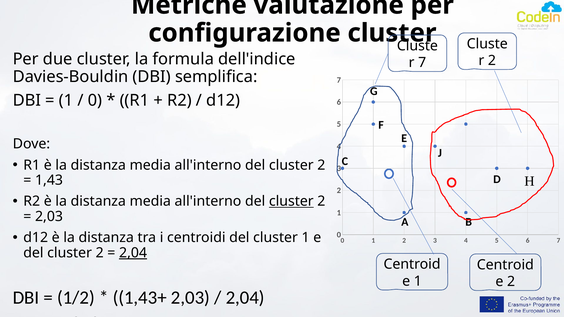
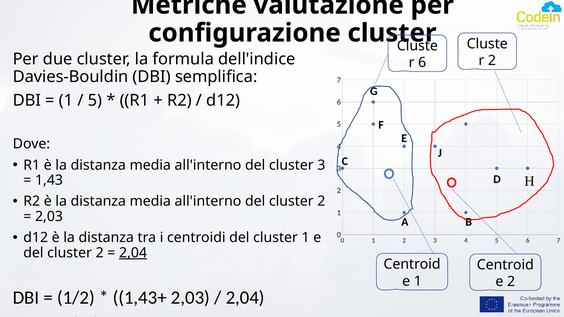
7 at (422, 63): 7 -> 6
0 at (95, 101): 0 -> 5
2 at (321, 165): 2 -> 3
cluster at (291, 201) underline: present -> none
